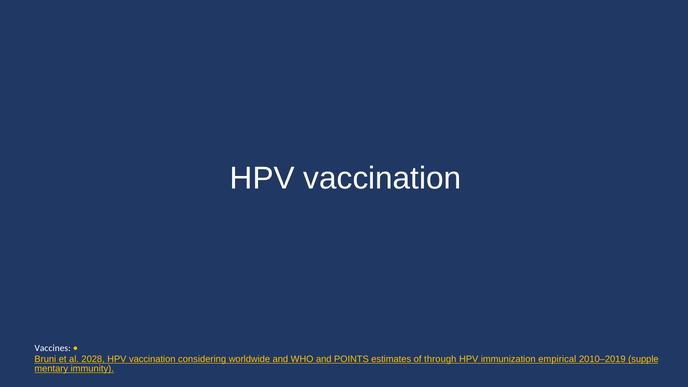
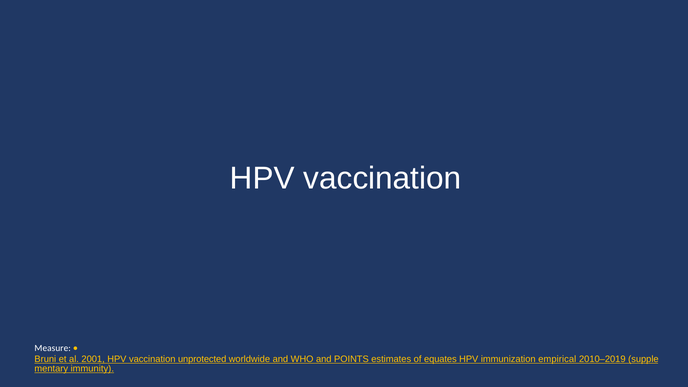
Vaccines: Vaccines -> Measure
2028: 2028 -> 2001
considering: considering -> unprotected
through: through -> equates
